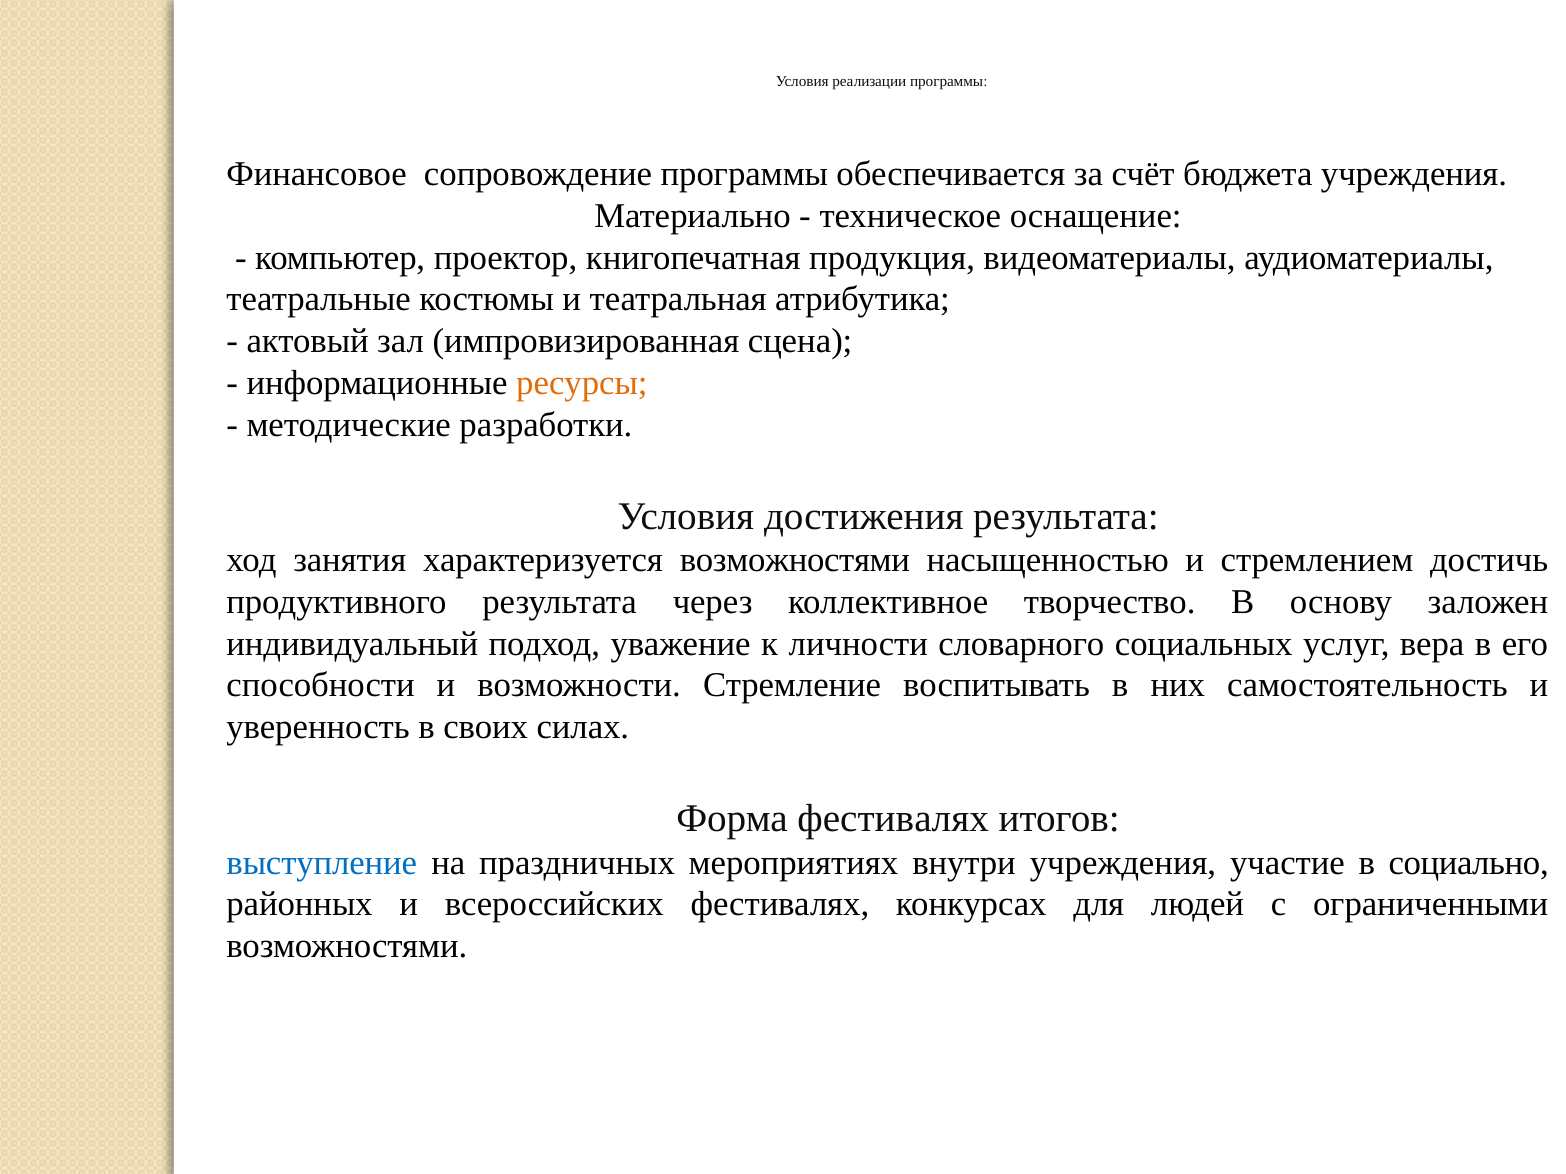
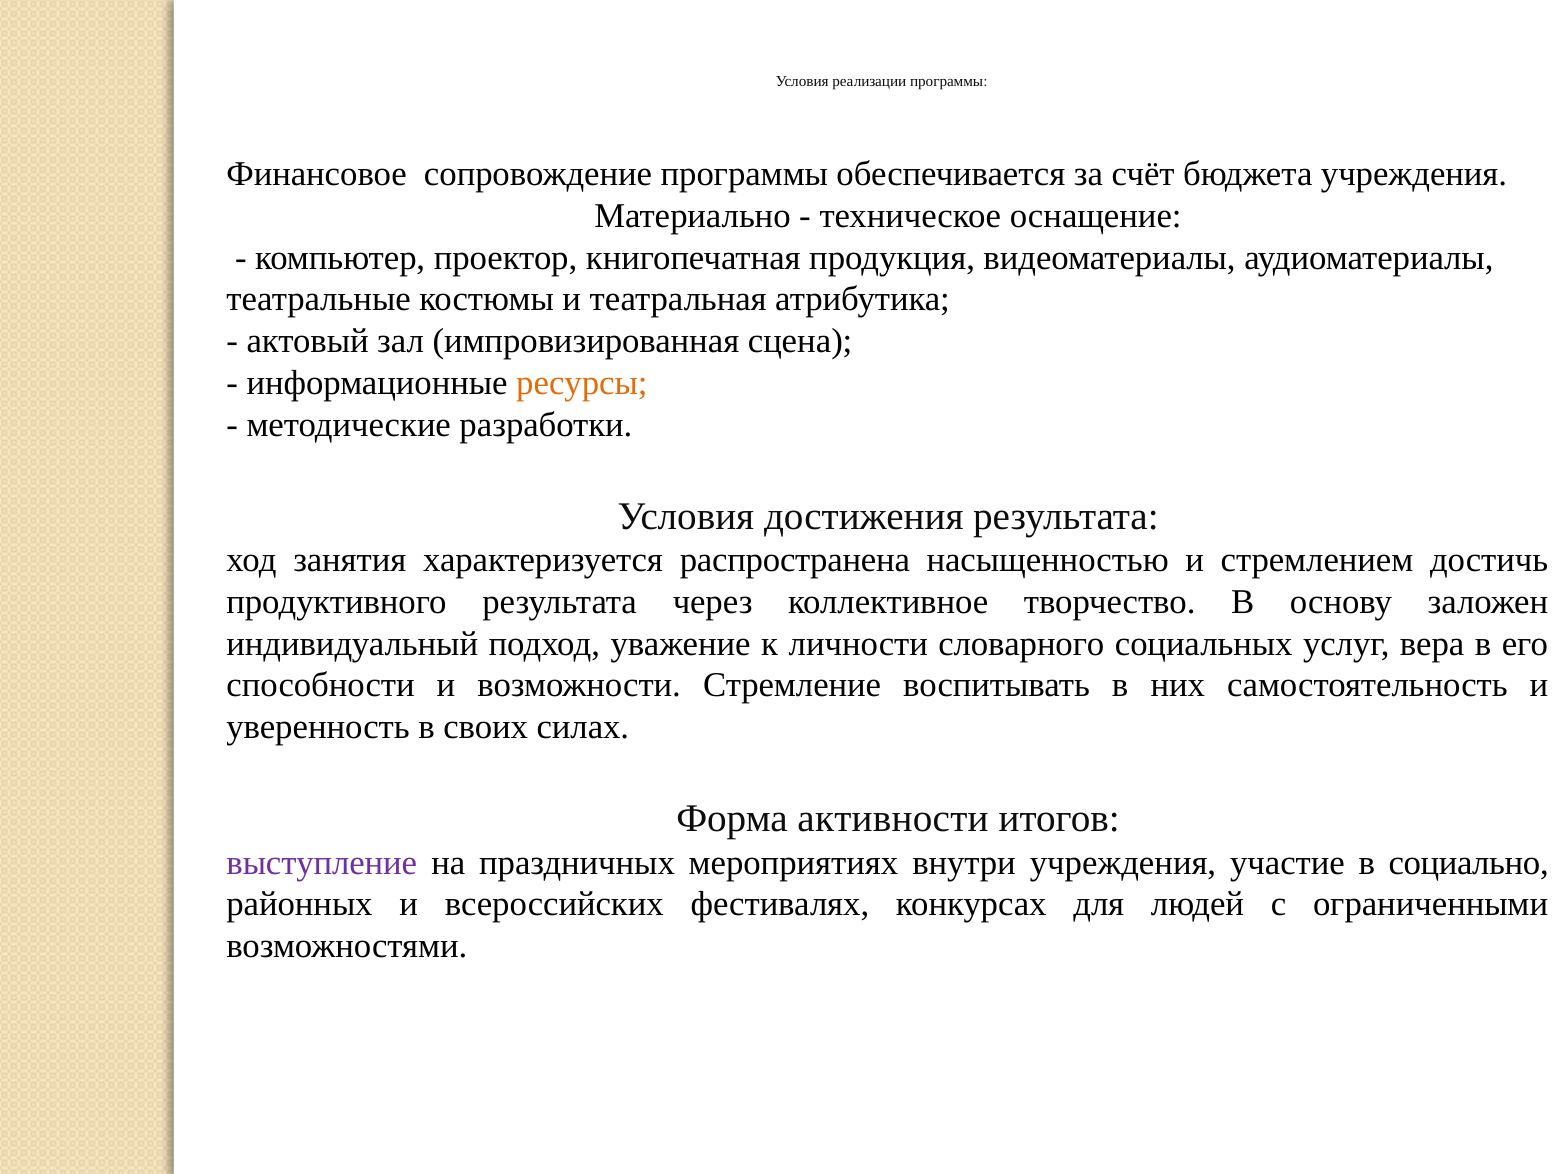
характеризуется возможностями: возможностями -> распространена
Форма фестивалях: фестивалях -> активности
выступление colour: blue -> purple
